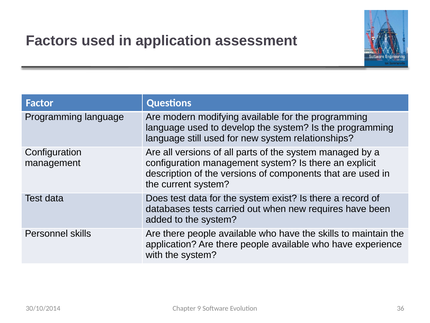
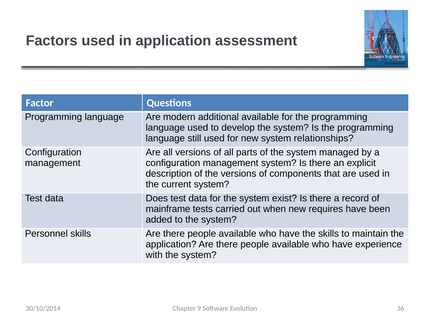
modifying: modifying -> additional
databases: databases -> mainframe
